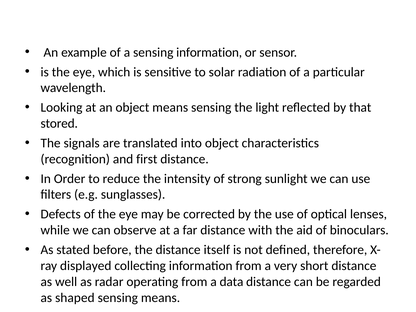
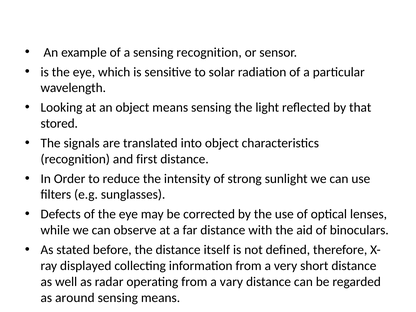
sensing information: information -> recognition
data: data -> vary
shaped: shaped -> around
